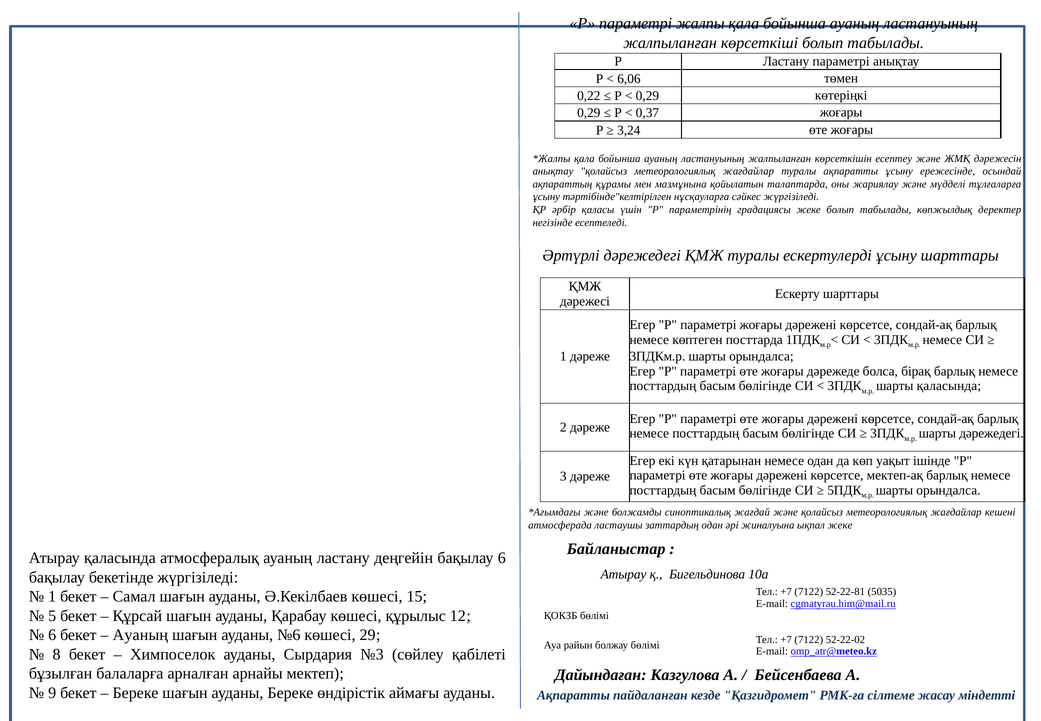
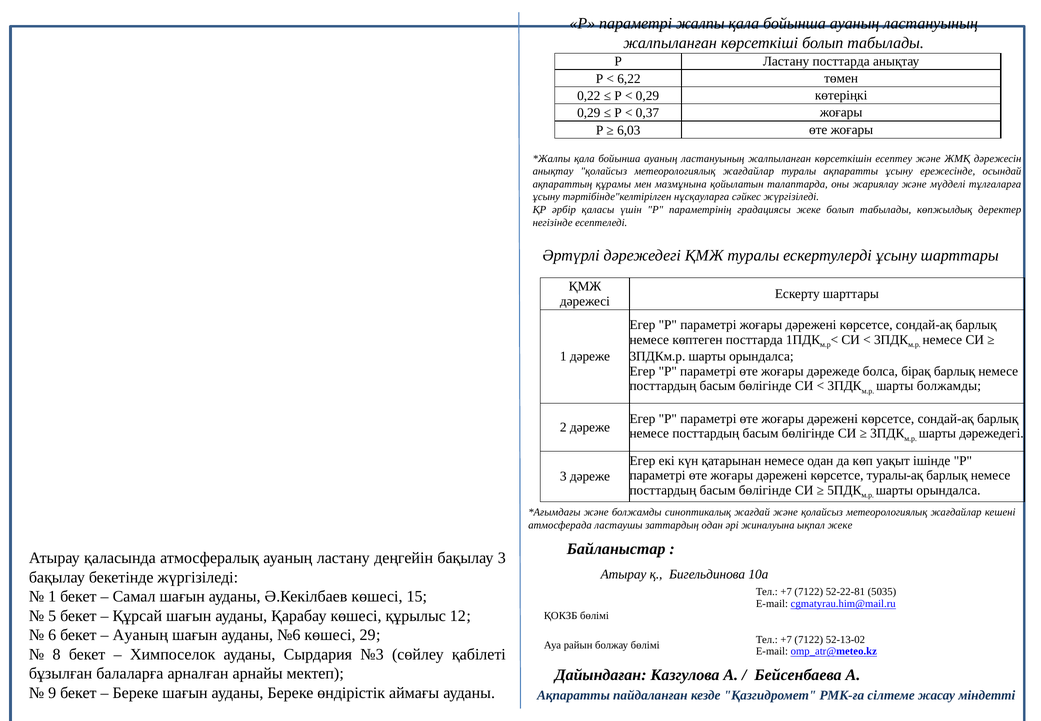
Ластану параметрі: параметрі -> посттарда
6,06: 6,06 -> 6,22
3,24: 3,24 -> 6,03
шарты қаласында: қаласында -> болжамды
мектеп-ақ: мектеп-ақ -> туралы-ақ
бақылау 6: 6 -> 3
52-22-02: 52-22-02 -> 52-13-02
